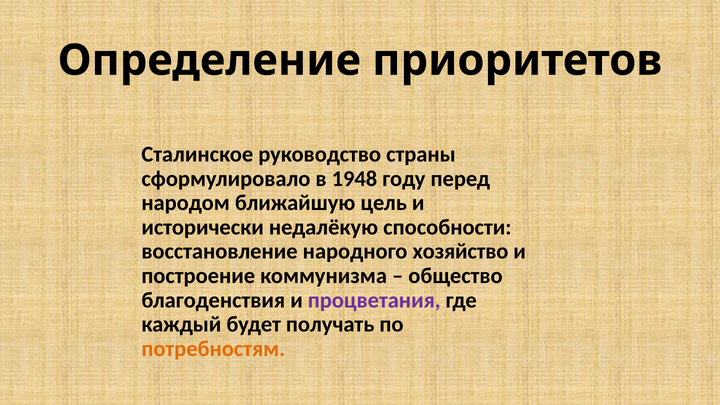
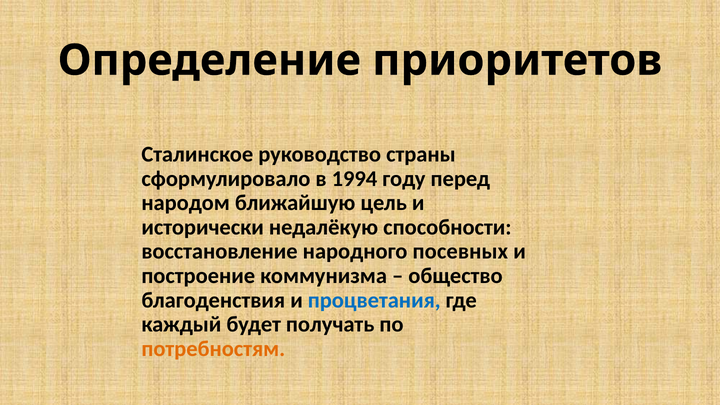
1948: 1948 -> 1994
хозяйство: хозяйство -> посевных
процветания colour: purple -> blue
